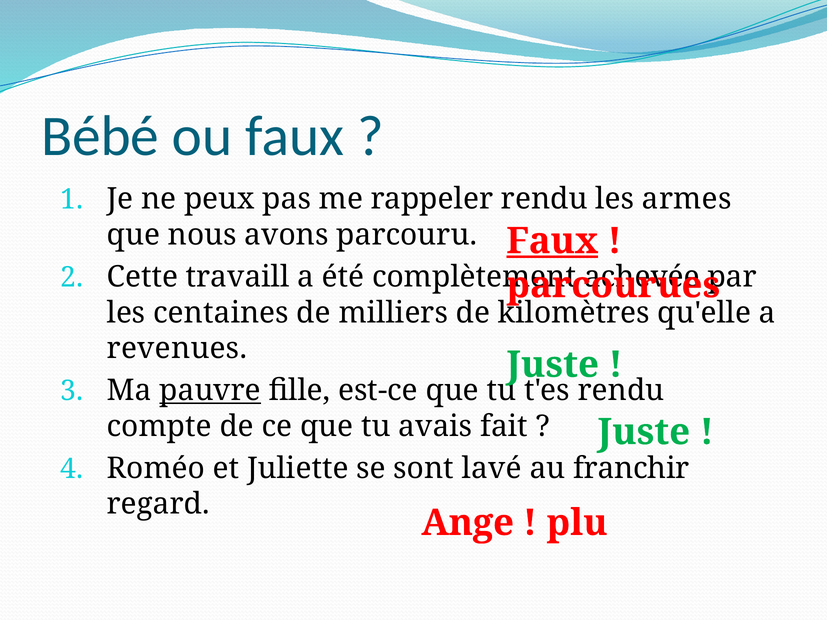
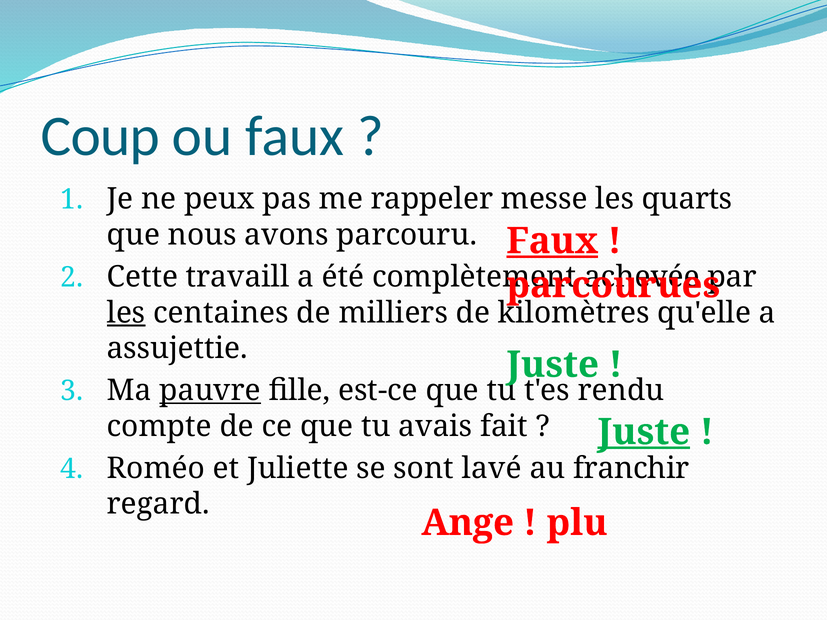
Bébé: Bébé -> Coup
rappeler rendu: rendu -> messe
armes: armes -> quarts
les at (126, 313) underline: none -> present
revenues: revenues -> assujettie
Juste at (644, 432) underline: none -> present
